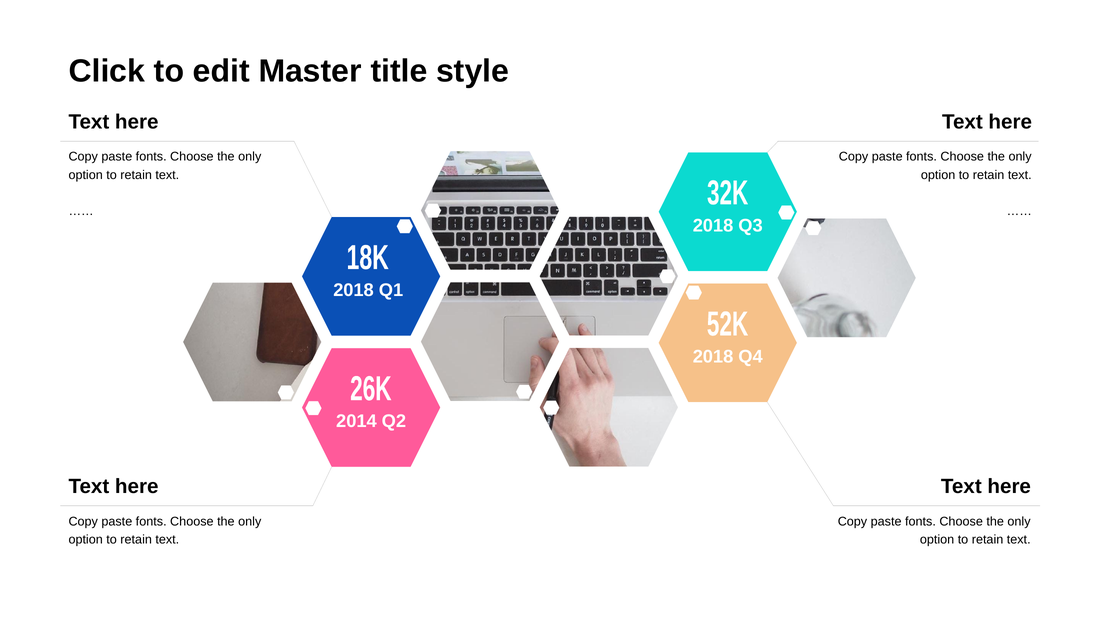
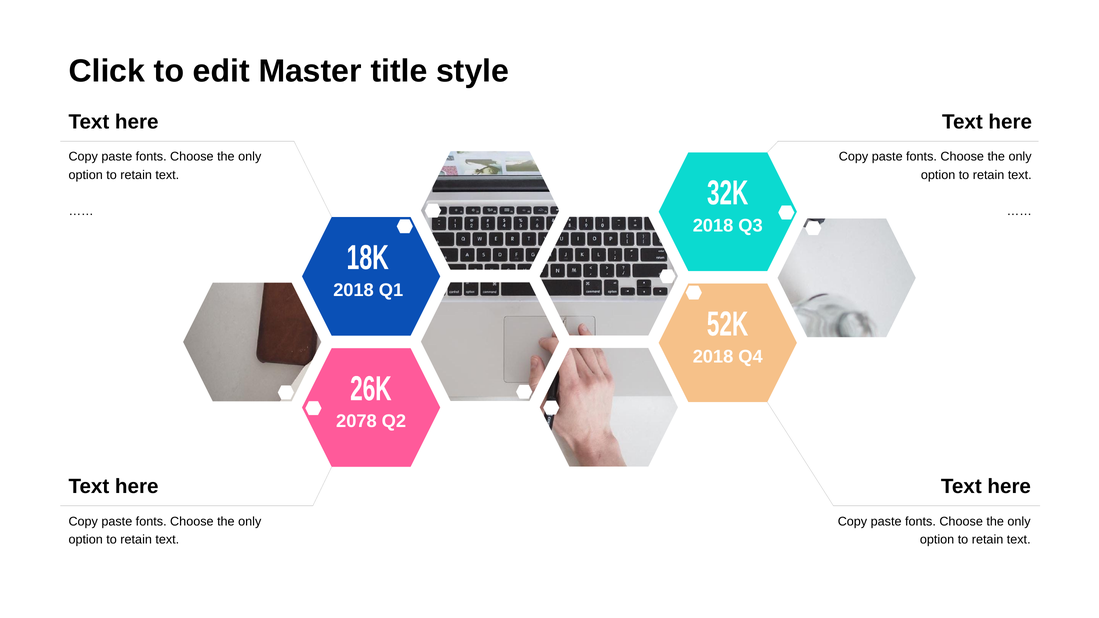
2014: 2014 -> 2078
